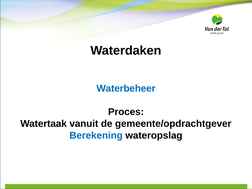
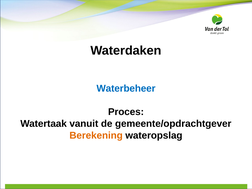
Berekening colour: blue -> orange
